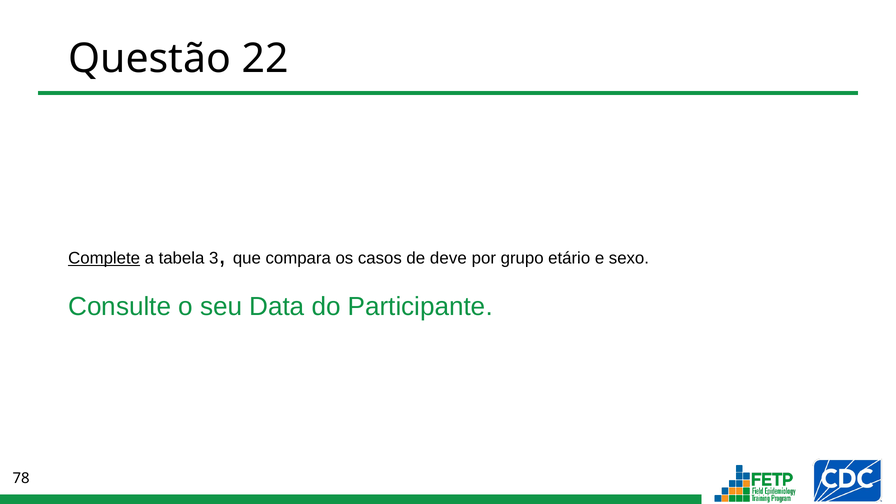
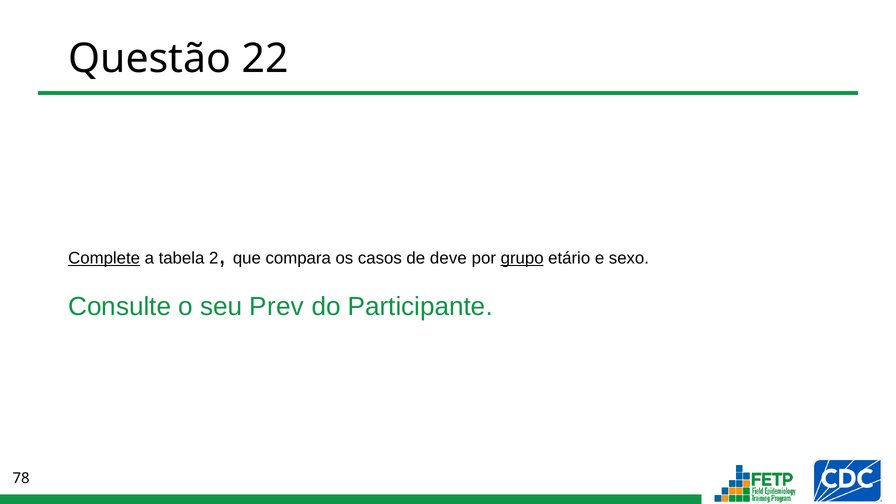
3: 3 -> 2
grupo underline: none -> present
Data: Data -> Prev
